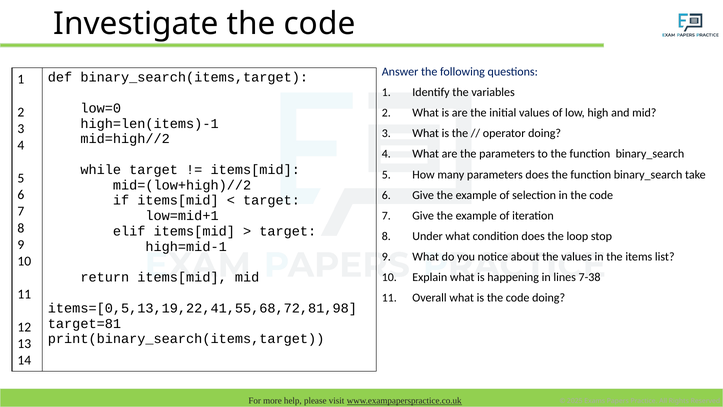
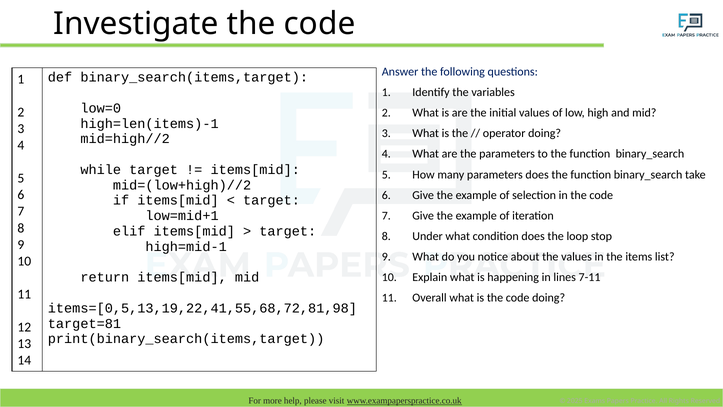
7-38: 7-38 -> 7-11
